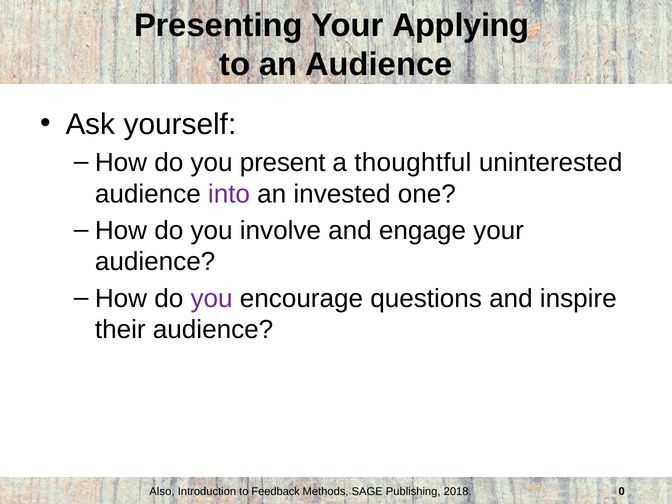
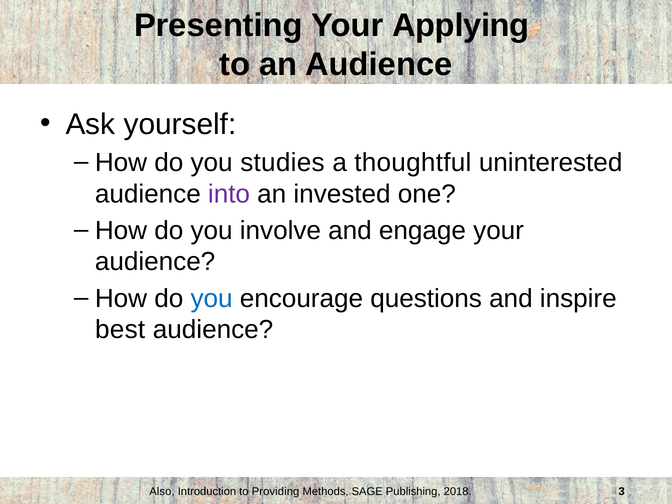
present: present -> studies
you at (212, 298) colour: purple -> blue
their: their -> best
Feedback: Feedback -> Providing
0: 0 -> 3
